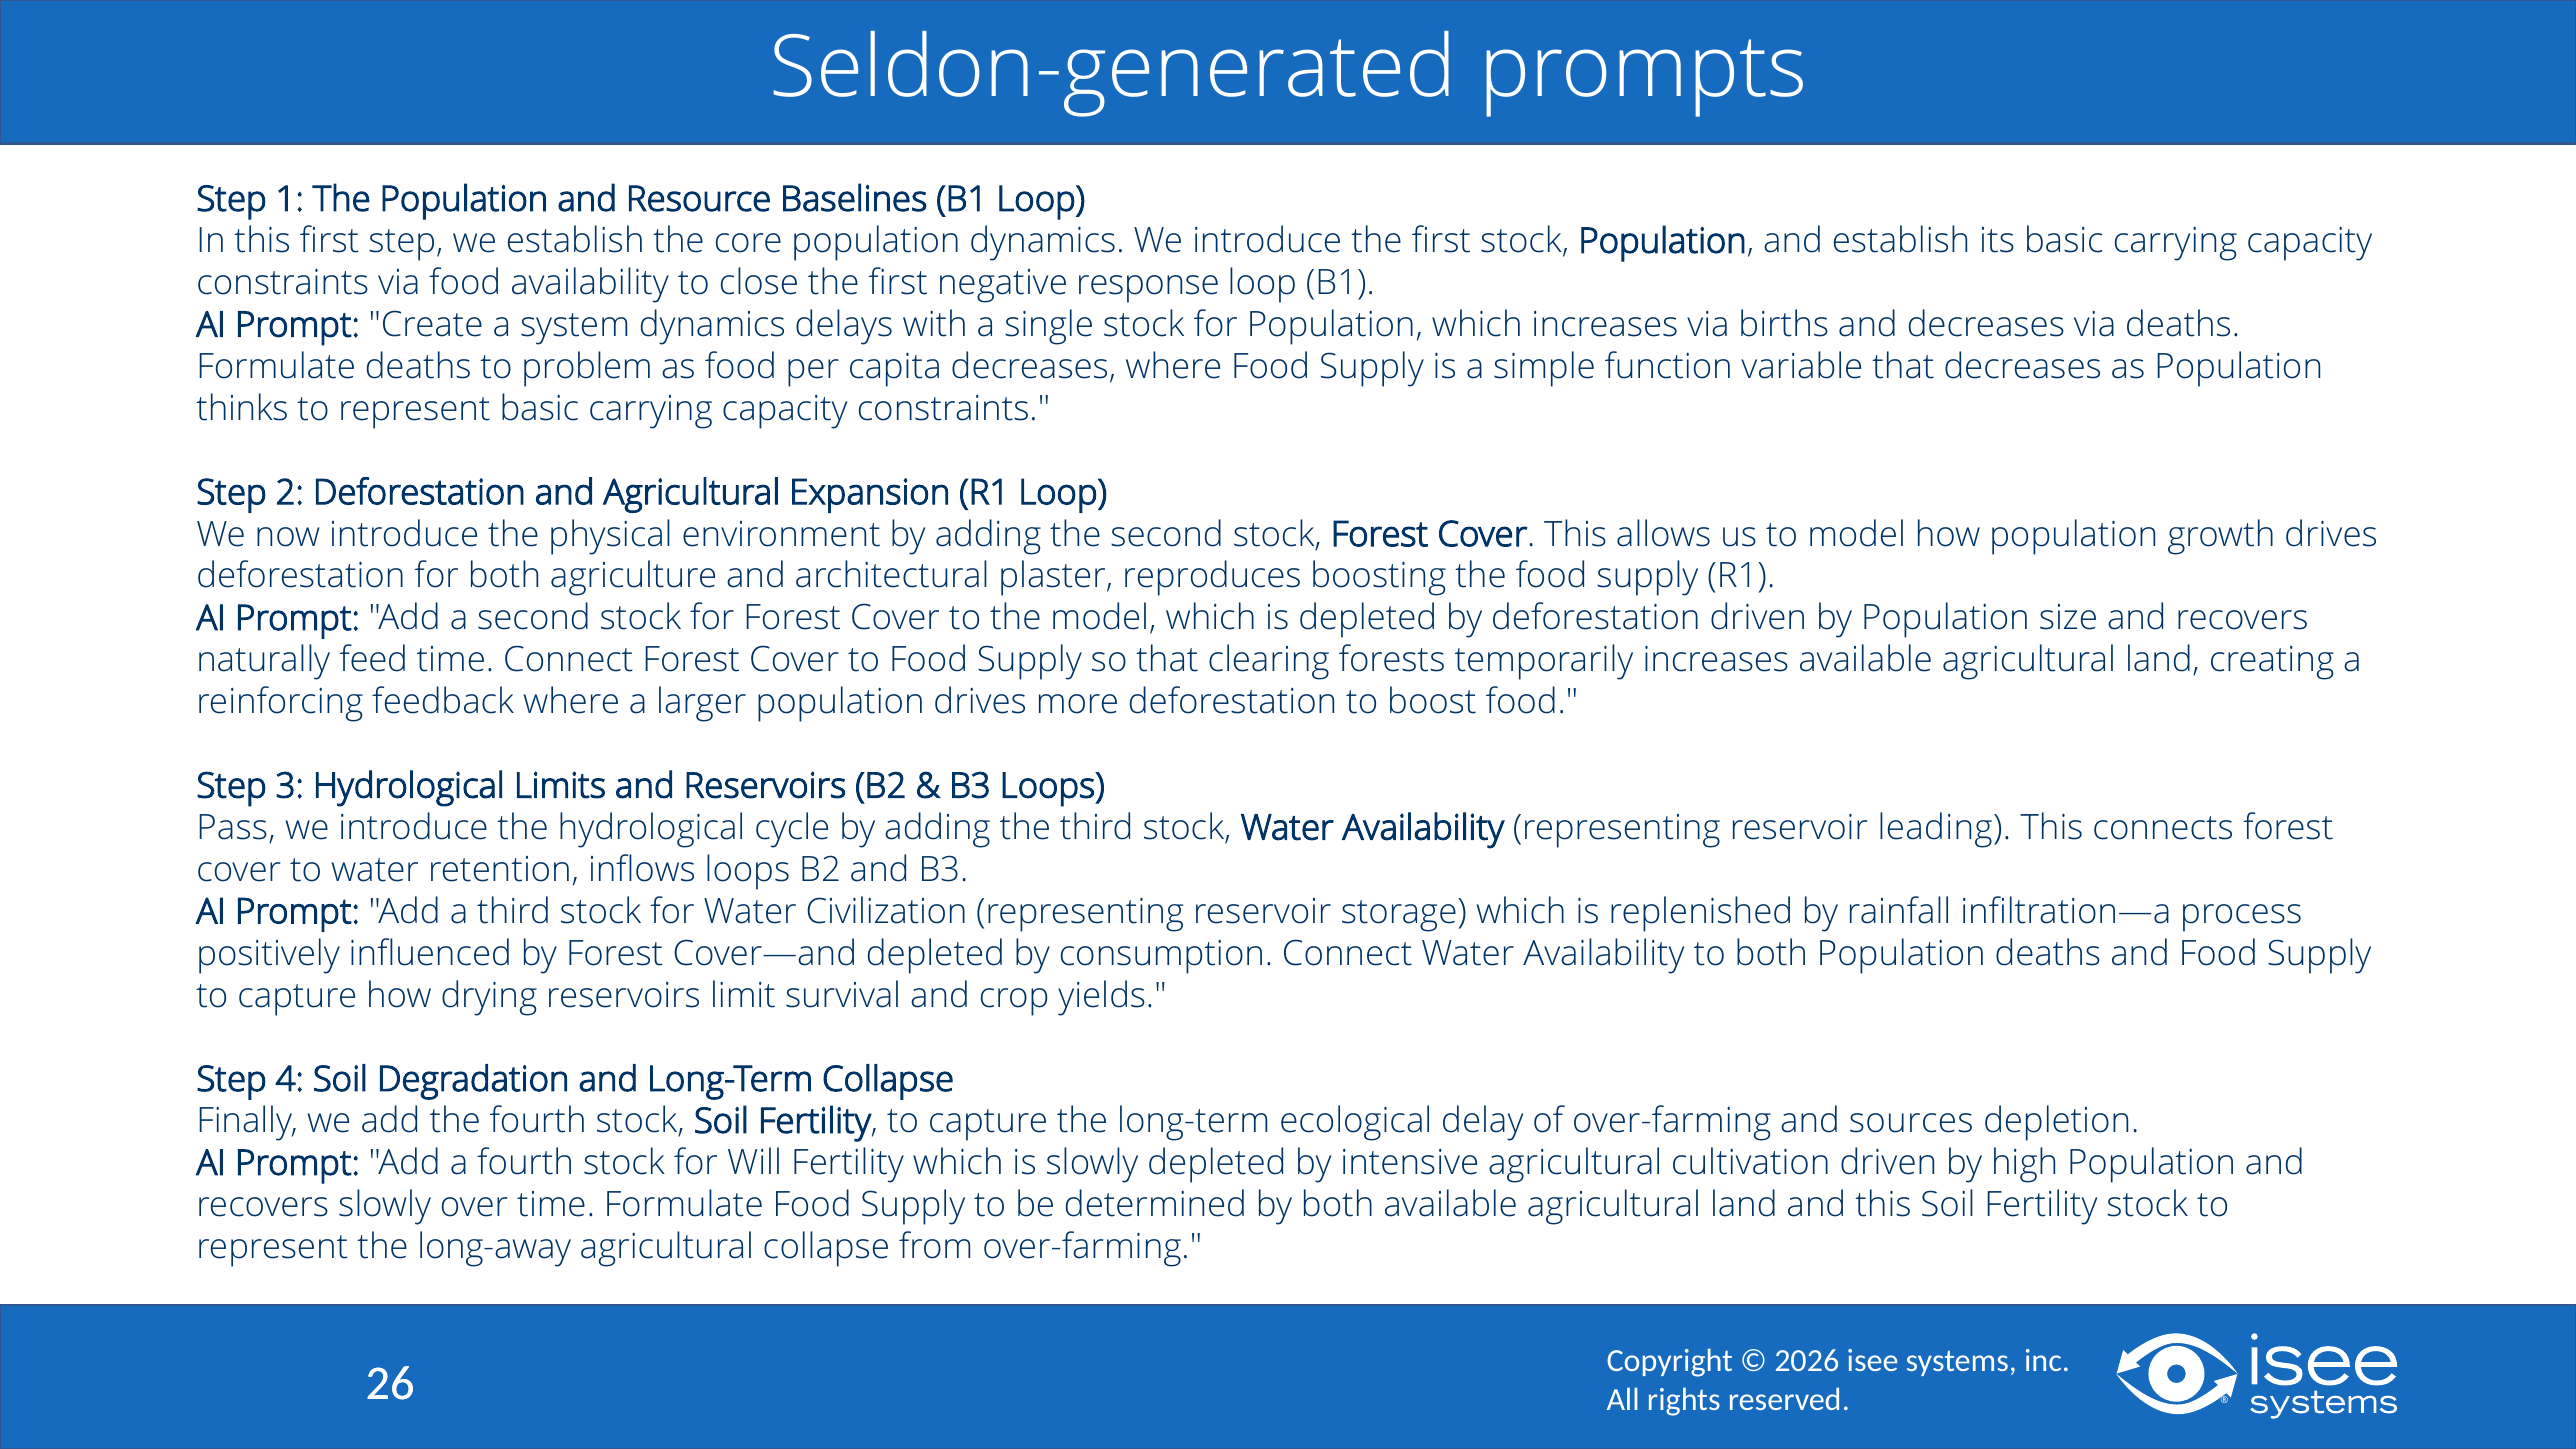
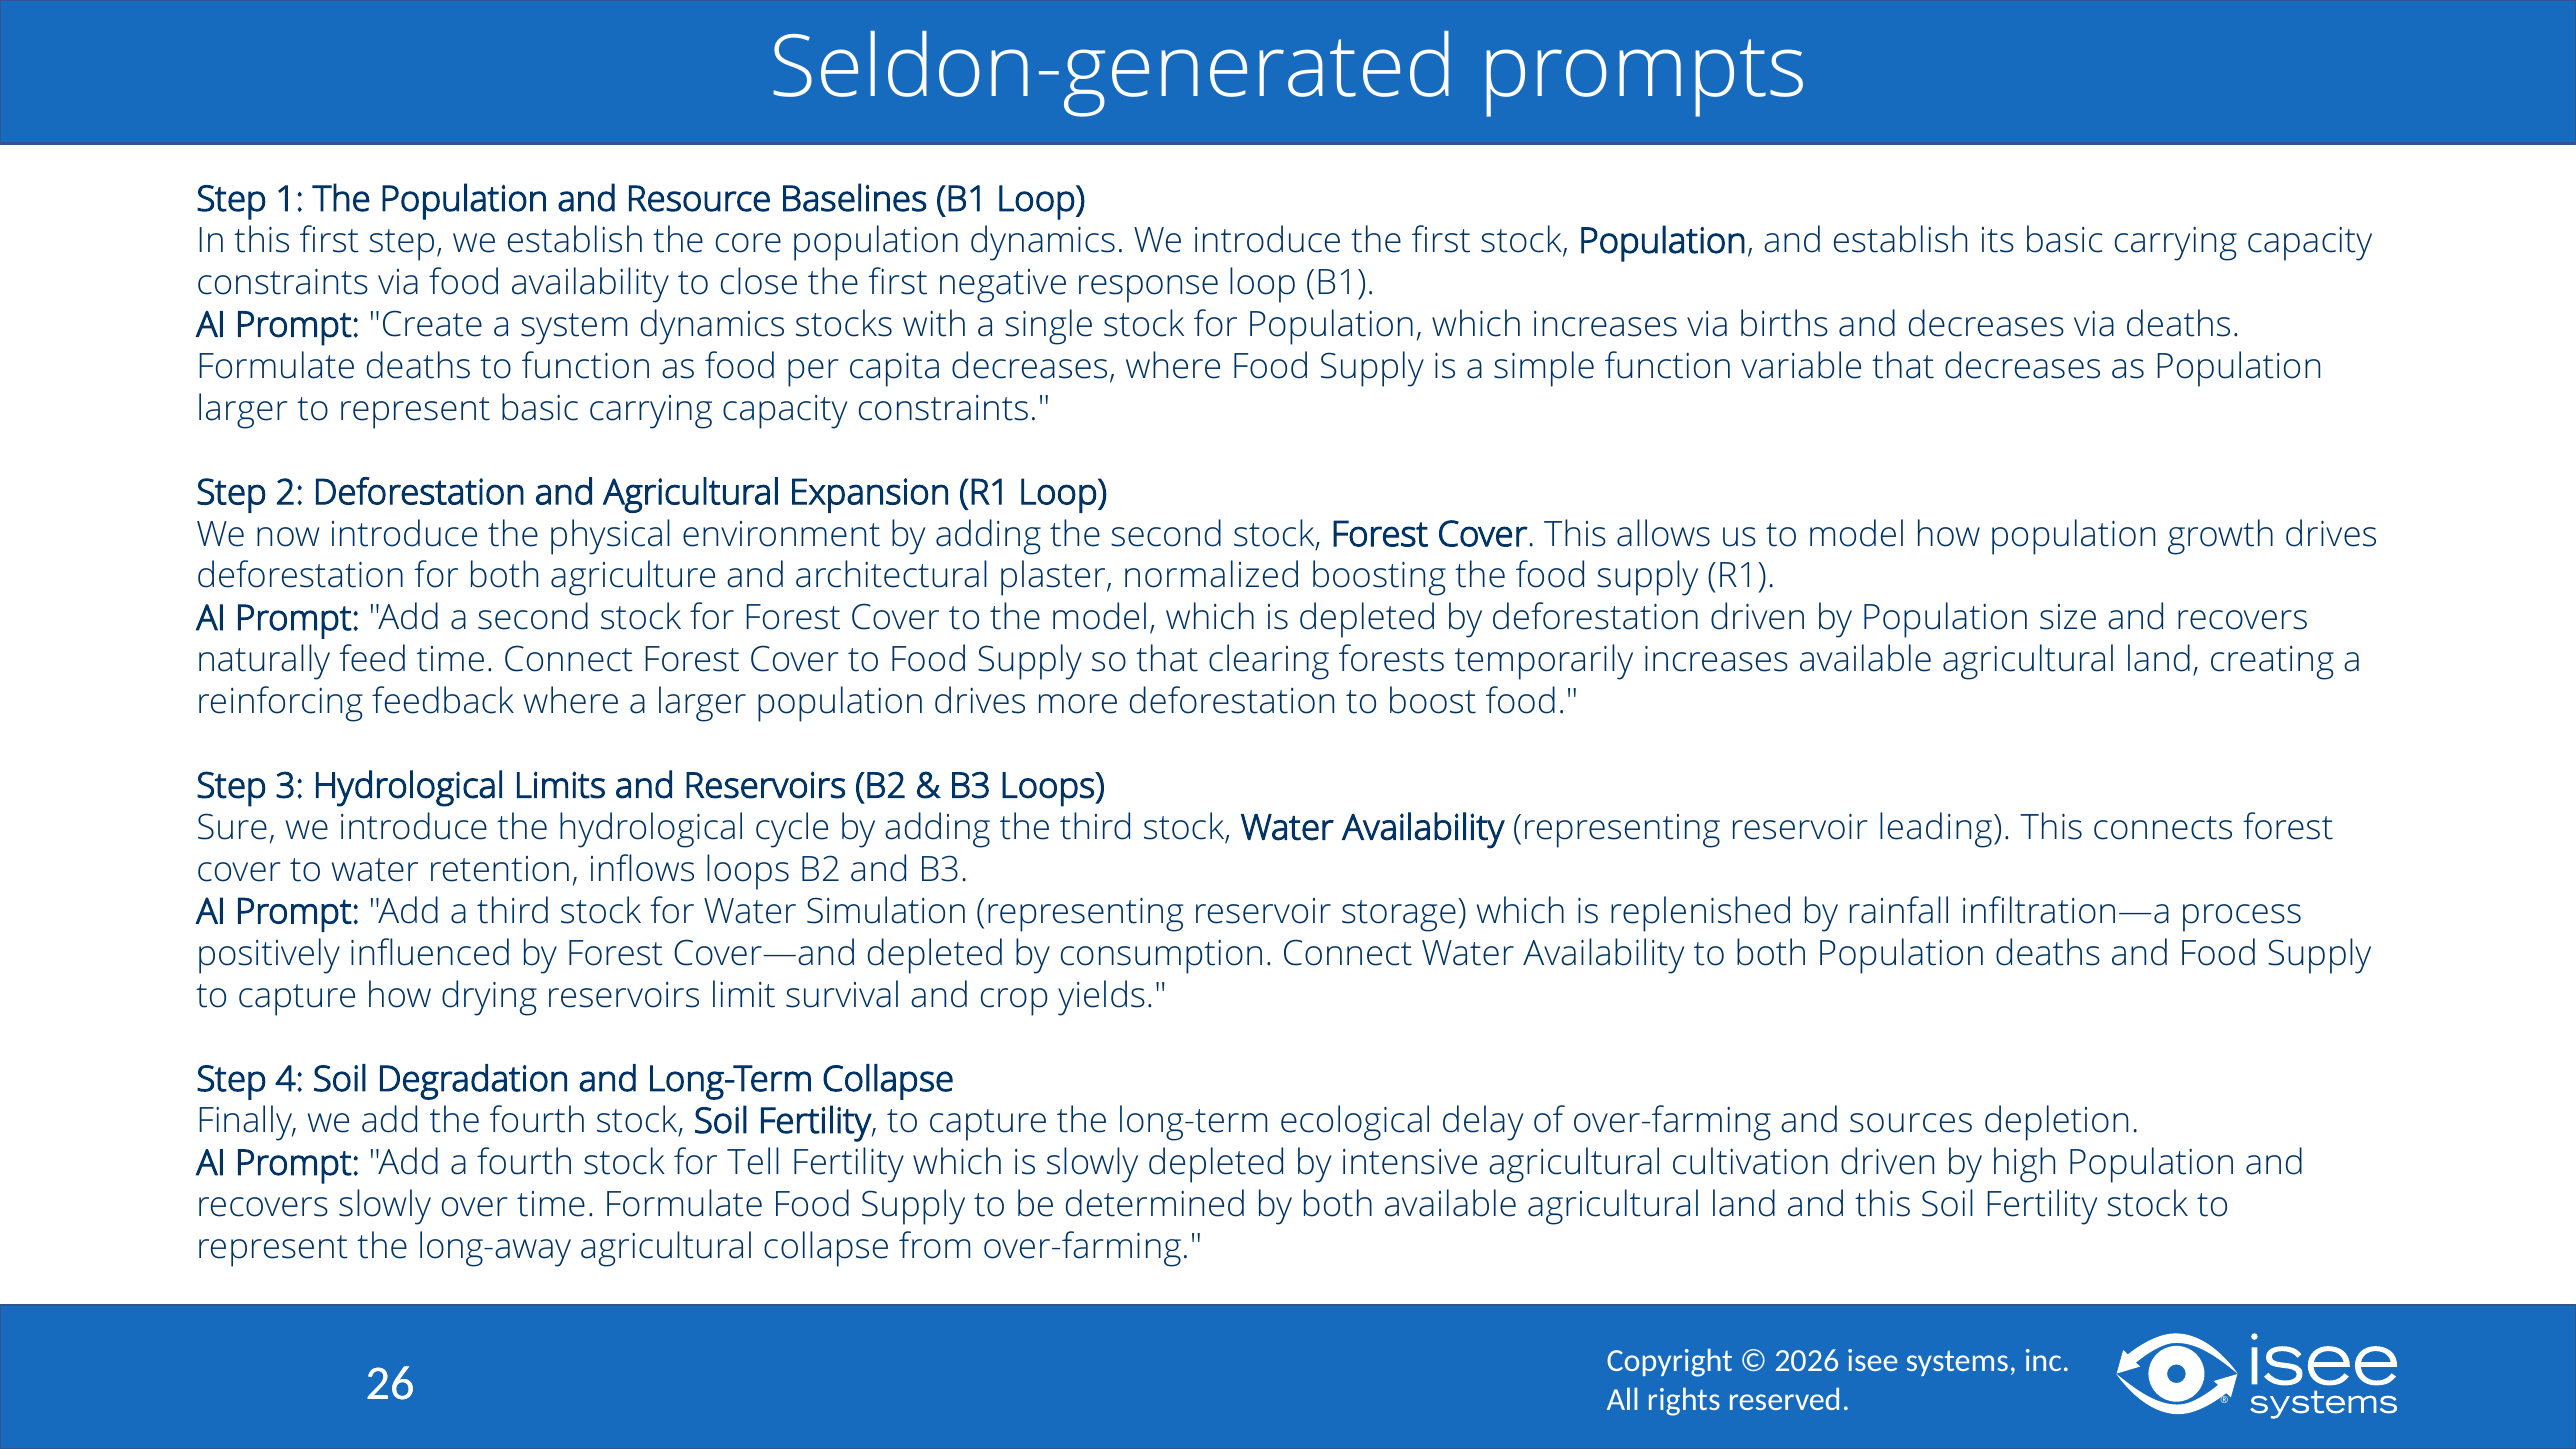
delays: delays -> stocks
to problem: problem -> function
thinks at (243, 409): thinks -> larger
reproduces: reproduces -> normalized
Pass: Pass -> Sure
Civilization: Civilization -> Simulation
Will: Will -> Tell
